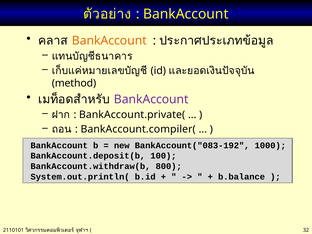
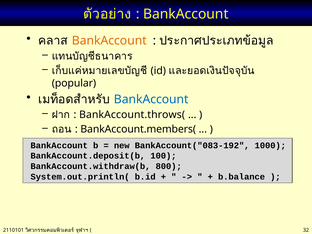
method: method -> popular
BankAccount at (151, 99) colour: purple -> blue
BankAccount.private(: BankAccount.private( -> BankAccount.throws(
BankAccount.compiler(: BankAccount.compiler( -> BankAccount.members(
